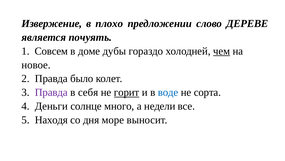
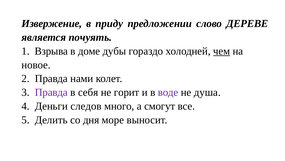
плохо: плохо -> приду
Совсем: Совсем -> Взрыва
было: было -> нами
горит underline: present -> none
воде colour: blue -> purple
сорта: сорта -> душа
солнце: солнце -> следов
недели: недели -> смогут
Находя: Находя -> Делить
